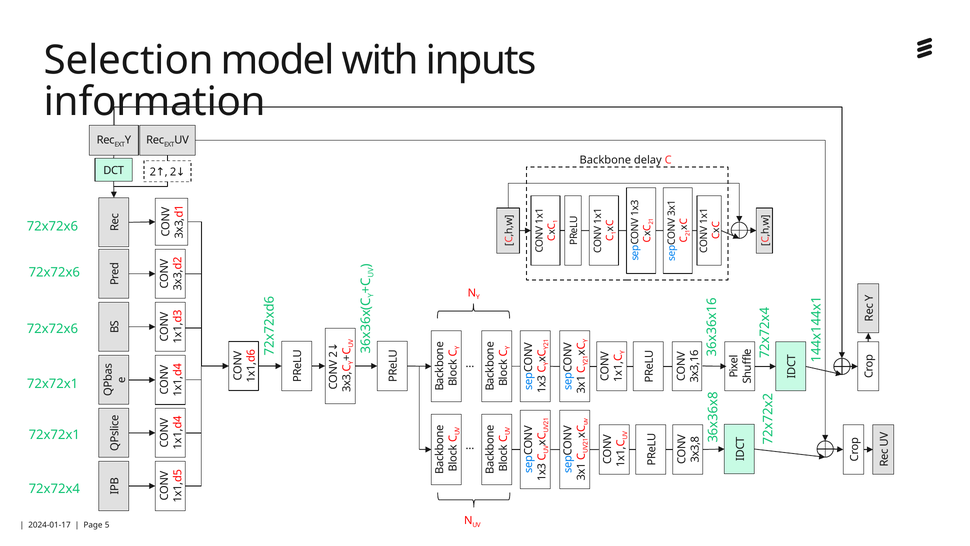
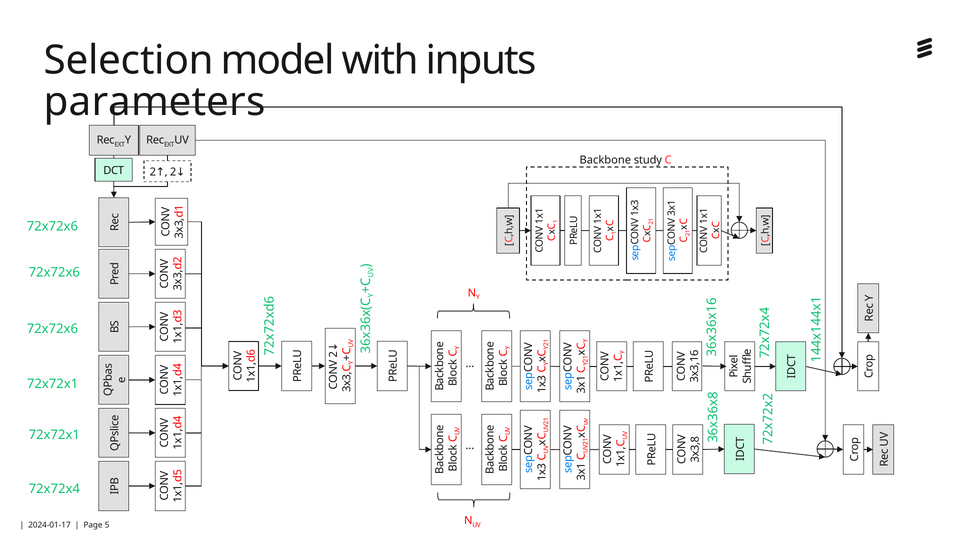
information: information -> parameters
delay: delay -> study
